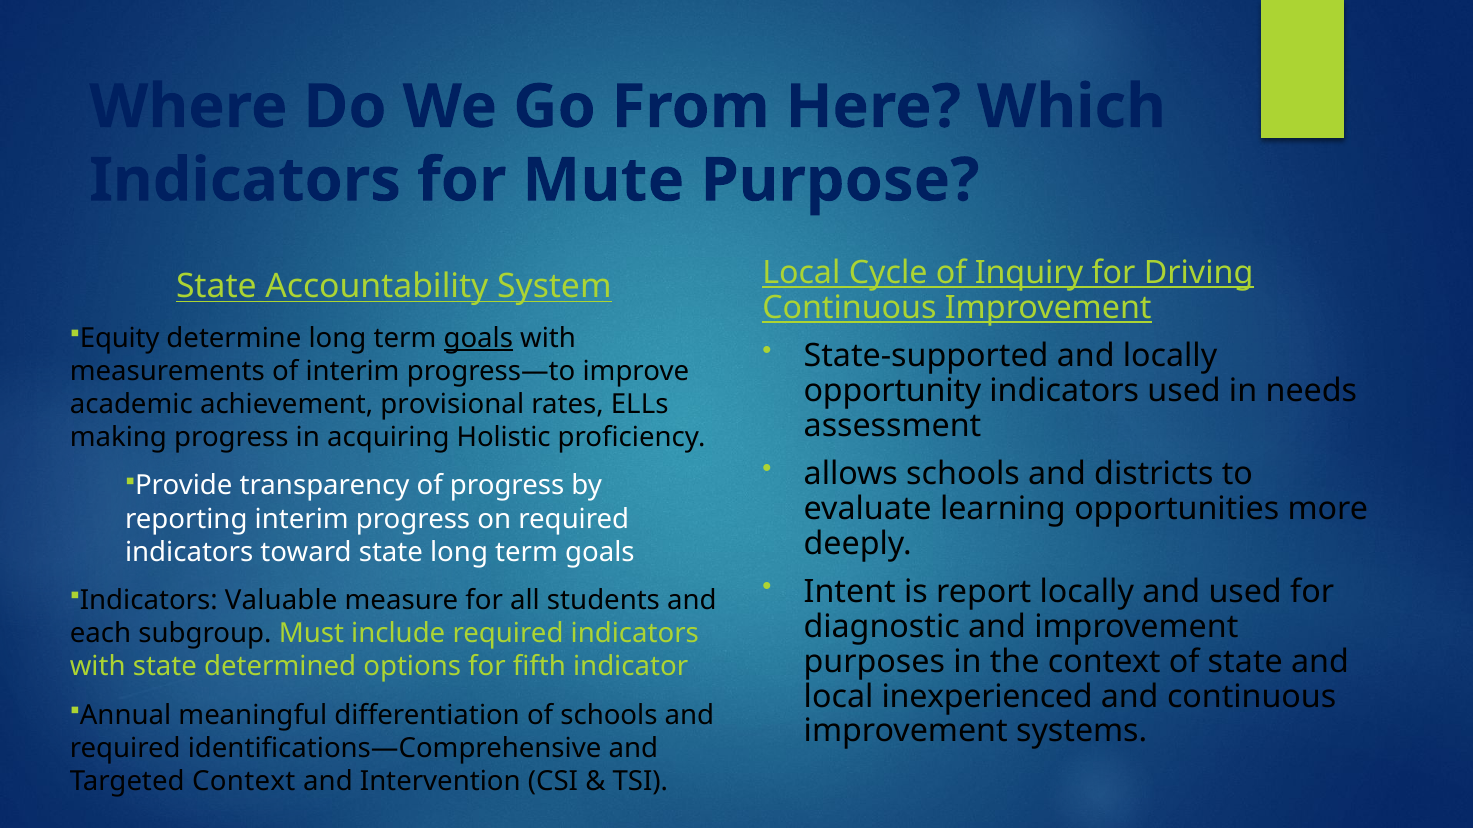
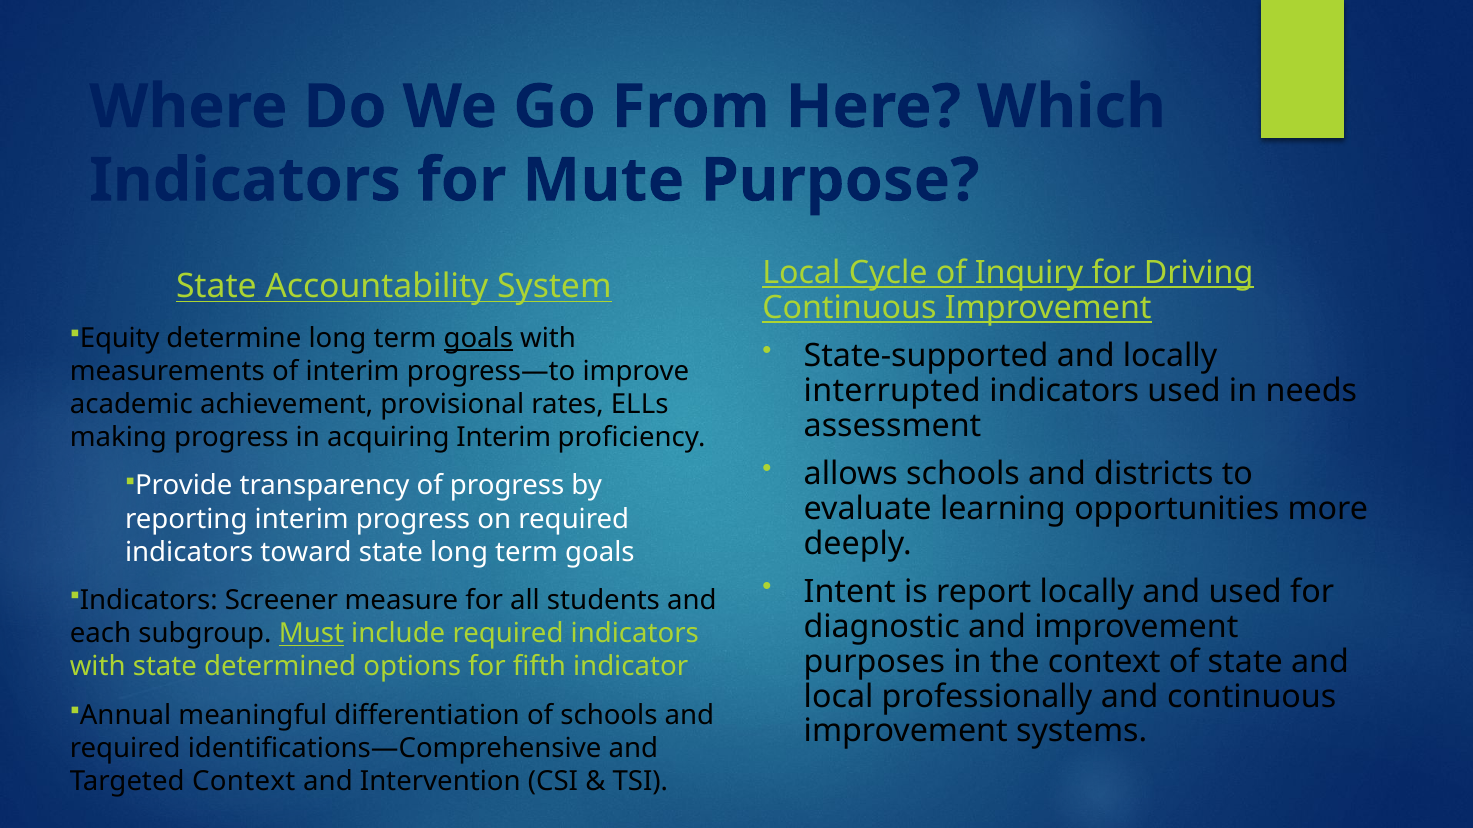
opportunity: opportunity -> interrupted
acquiring Holistic: Holistic -> Interim
Valuable: Valuable -> Screener
Must underline: none -> present
inexperienced: inexperienced -> professionally
